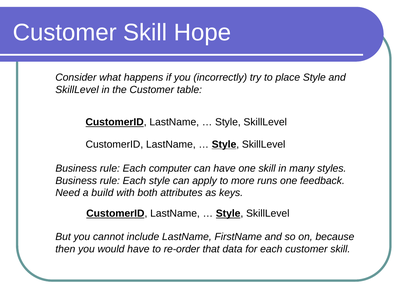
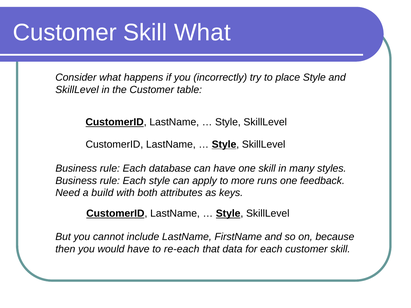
Skill Hope: Hope -> What
computer: computer -> database
re-order: re-order -> re-each
